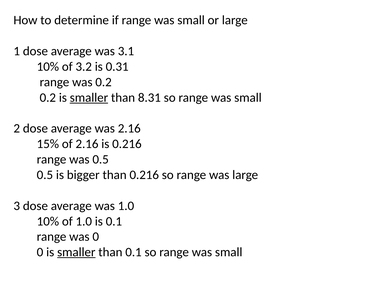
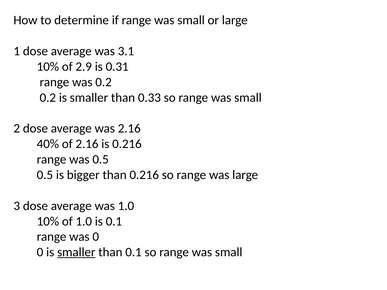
3.2: 3.2 -> 2.9
smaller at (89, 98) underline: present -> none
8.31: 8.31 -> 0.33
15%: 15% -> 40%
